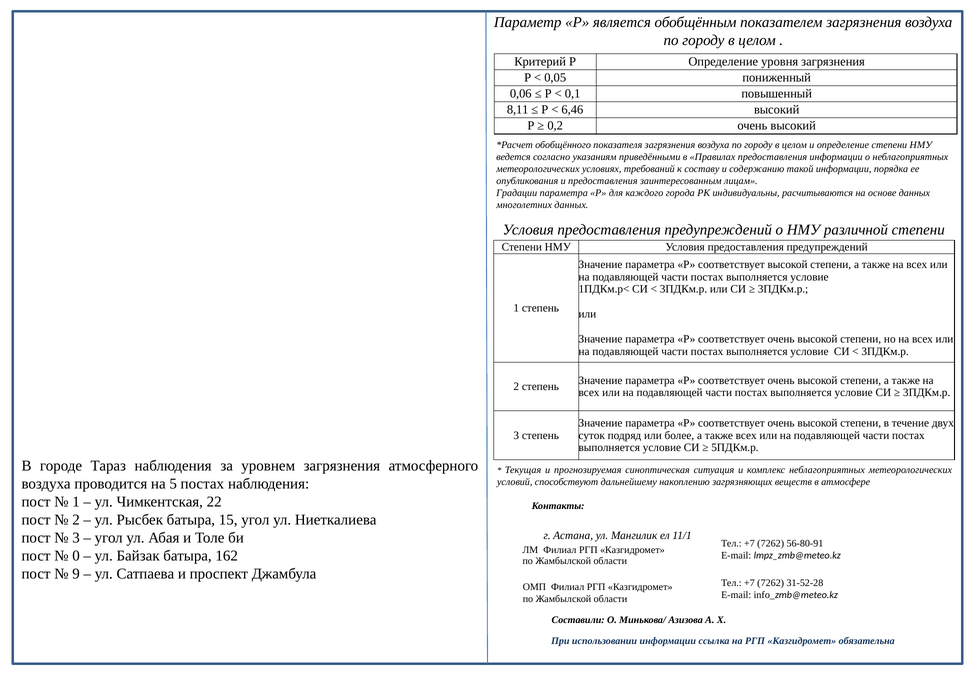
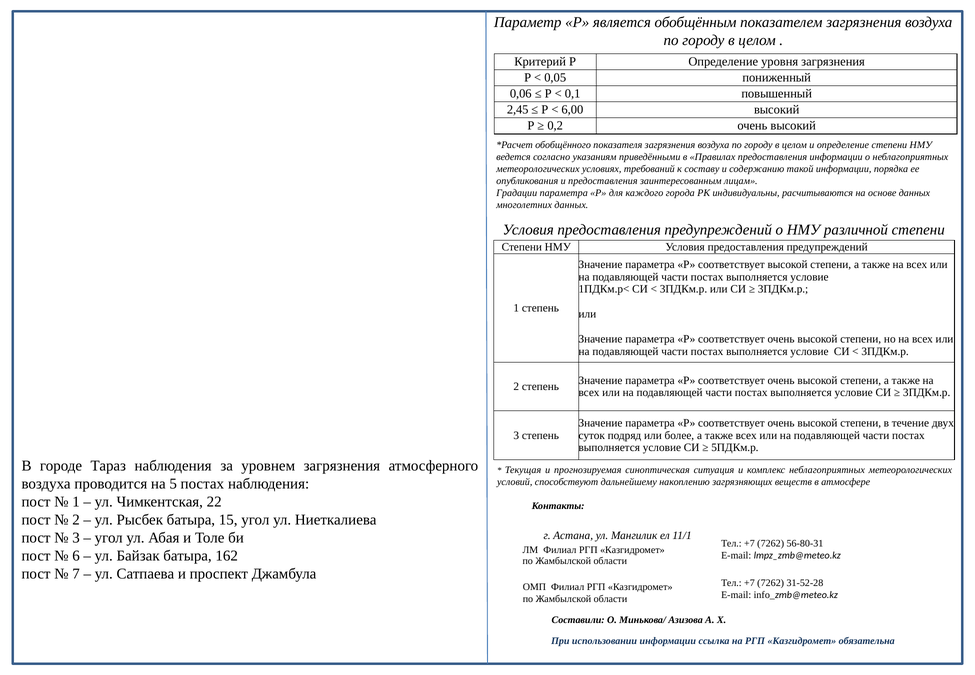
8,11: 8,11 -> 2,45
6,46: 6,46 -> 6,00
56-80-91: 56-80-91 -> 56-80-31
0: 0 -> 6
9: 9 -> 7
